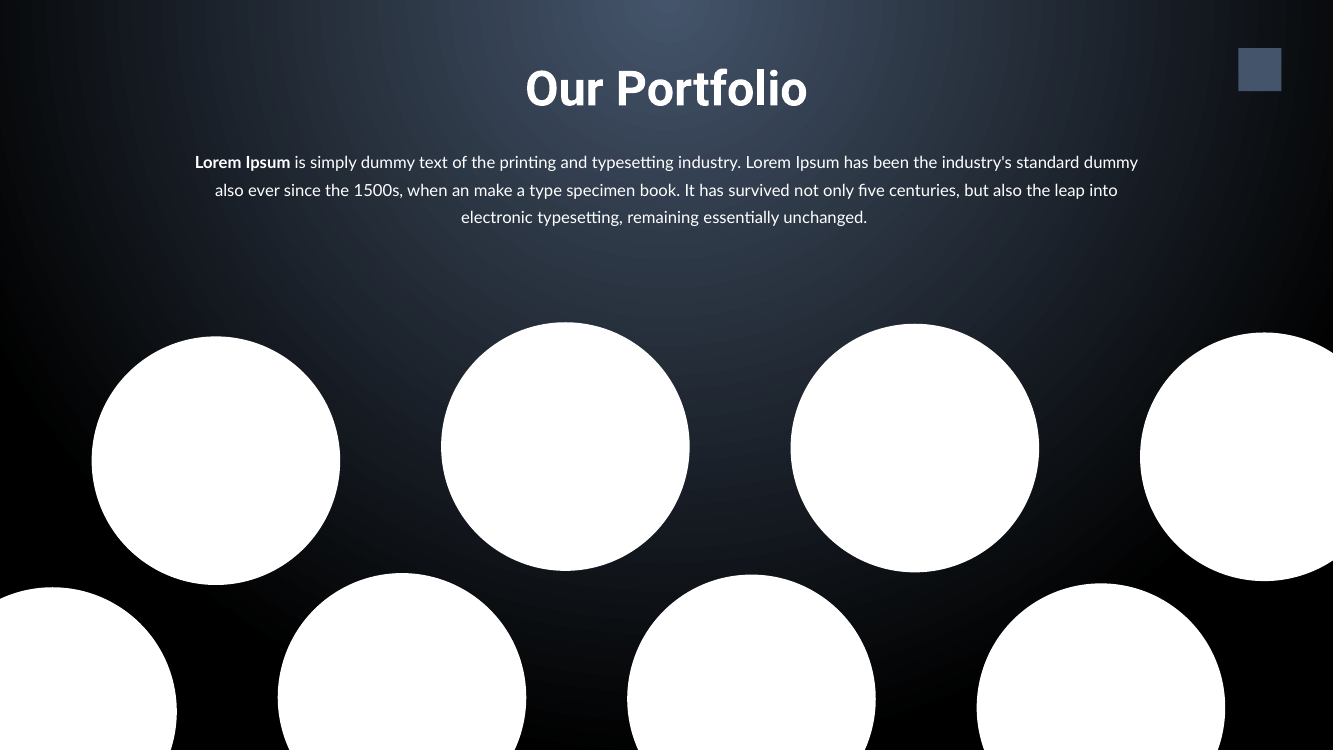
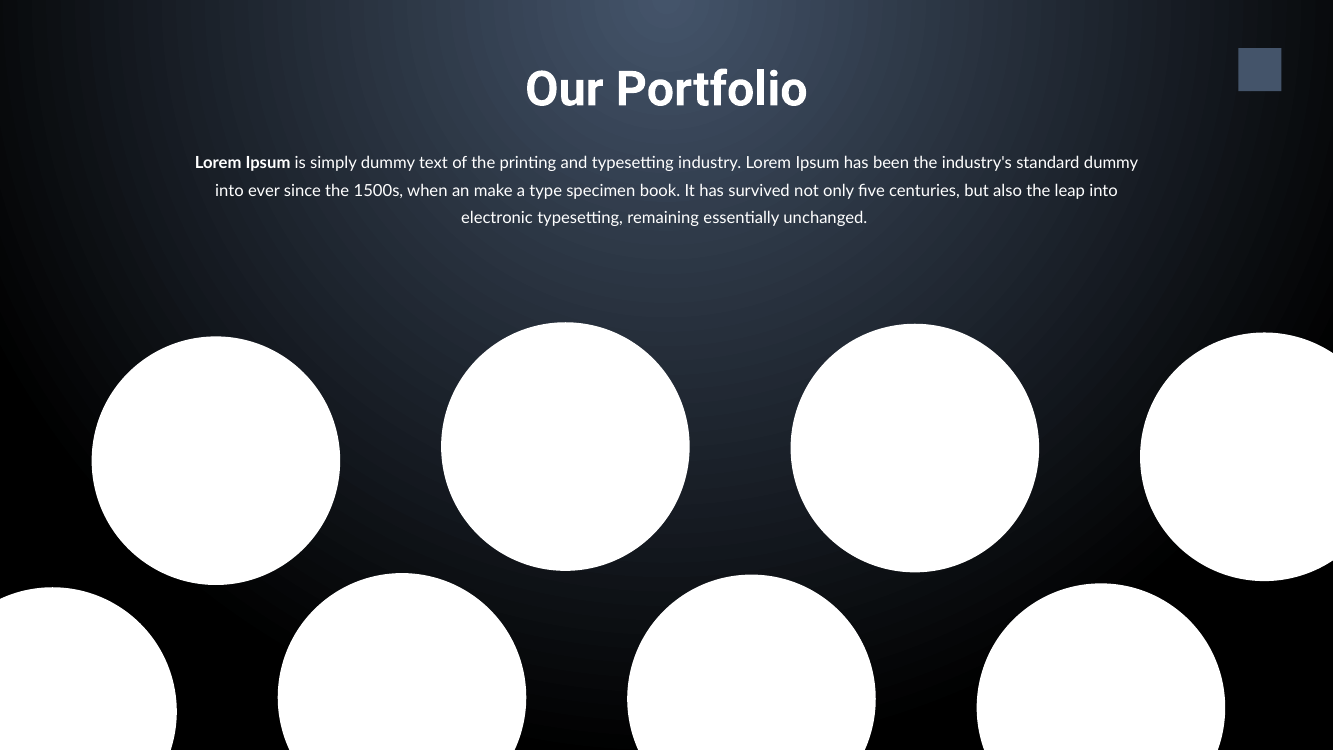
also at (229, 190): also -> into
